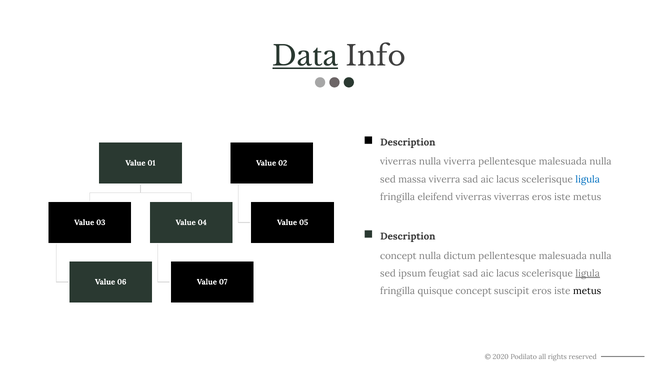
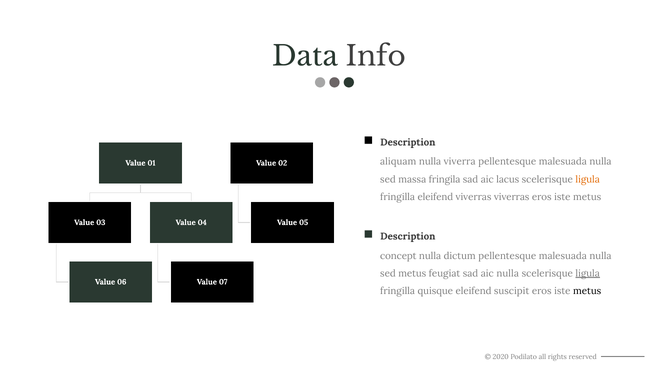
Data underline: present -> none
viverras at (398, 162): viverras -> aliquam
massa viverra: viverra -> fringila
ligula at (588, 179) colour: blue -> orange
sed ipsum: ipsum -> metus
feugiat sad aic lacus: lacus -> nulla
quisque concept: concept -> eleifend
